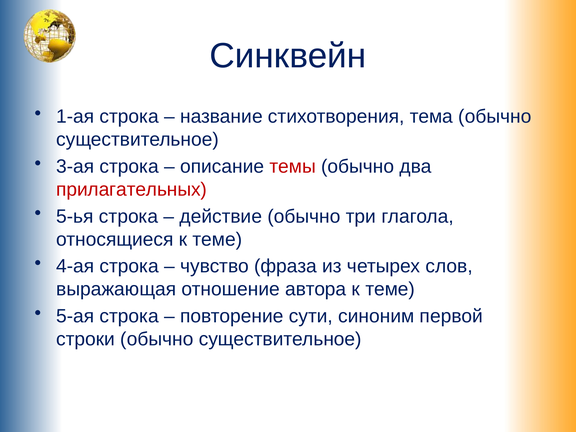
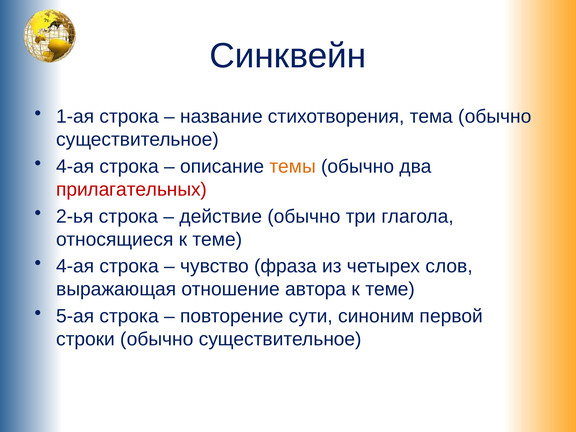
3-ая at (75, 166): 3-ая -> 4-ая
темы colour: red -> orange
5-ья: 5-ья -> 2-ья
